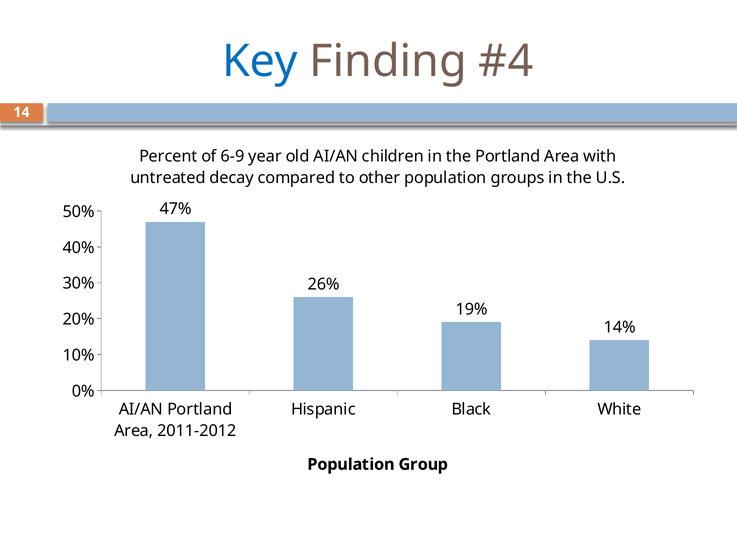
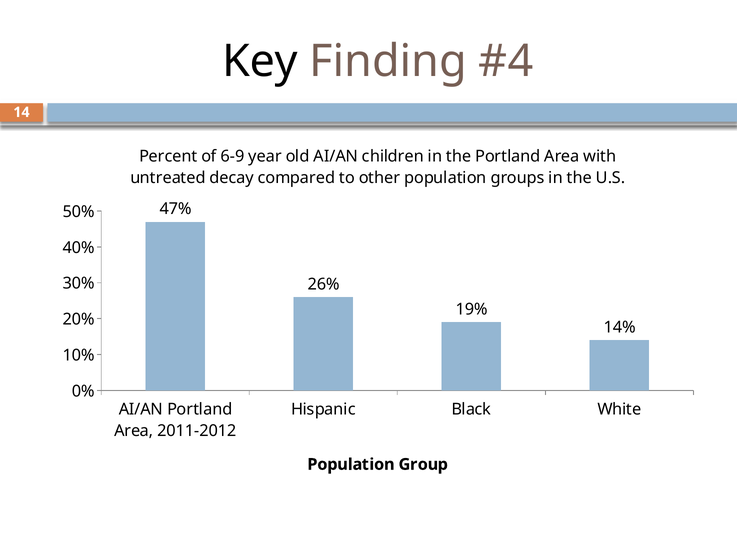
Key colour: blue -> black
